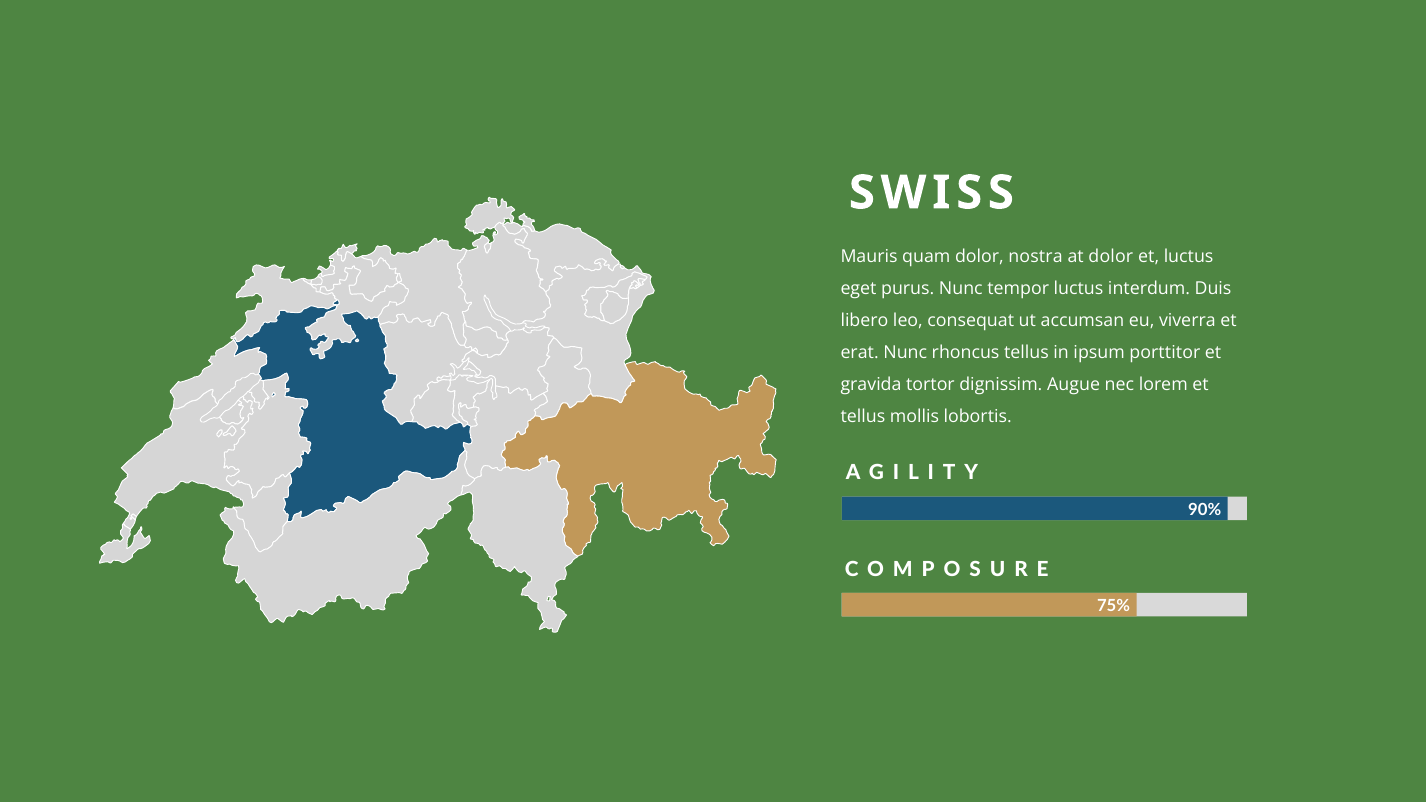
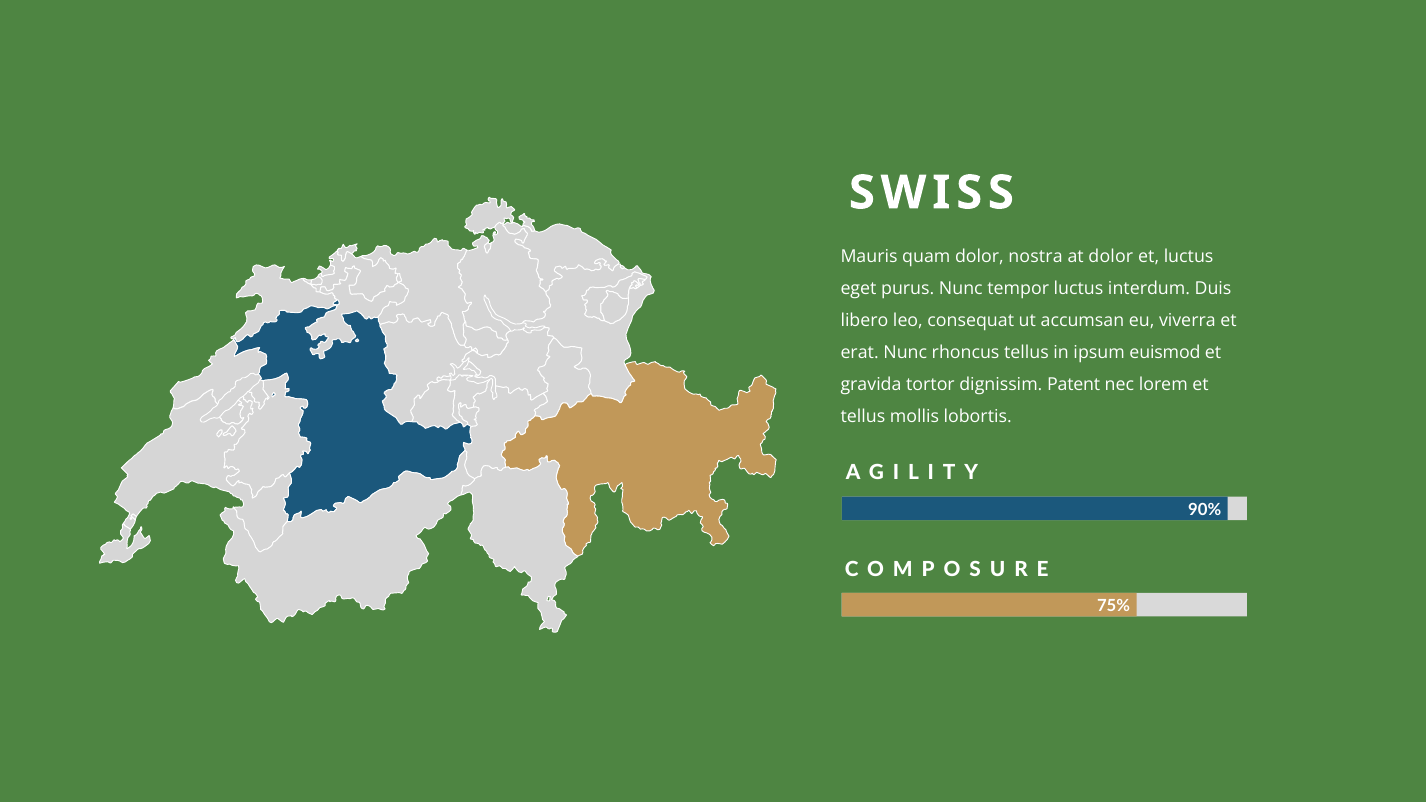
porttitor: porttitor -> euismod
Augue: Augue -> Patent
